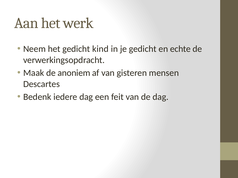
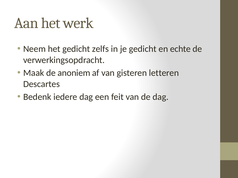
kind: kind -> zelfs
mensen: mensen -> letteren
